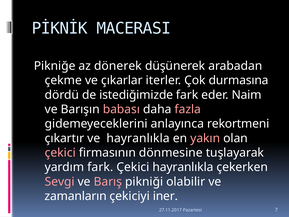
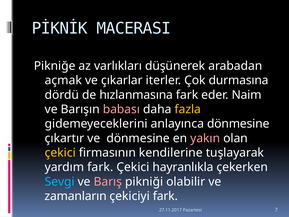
dönerek: dönerek -> varlıkları
çekme: çekme -> açmak
istediğimizde: istediğimizde -> hızlanmasına
fazla colour: pink -> yellow
anlayınca rekortmeni: rekortmeni -> dönmesine
ve hayranlıkla: hayranlıkla -> dönmesine
çekici at (60, 153) colour: pink -> yellow
dönmesine: dönmesine -> kendilerine
Sevgi colour: pink -> light blue
çekiciyi iner: iner -> fark
